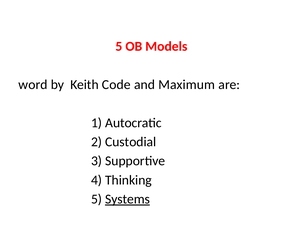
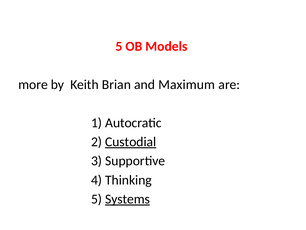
word: word -> more
Code: Code -> Brian
Custodial underline: none -> present
